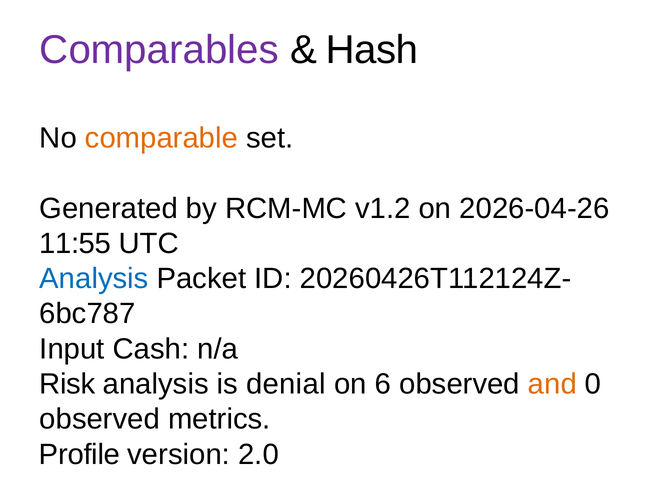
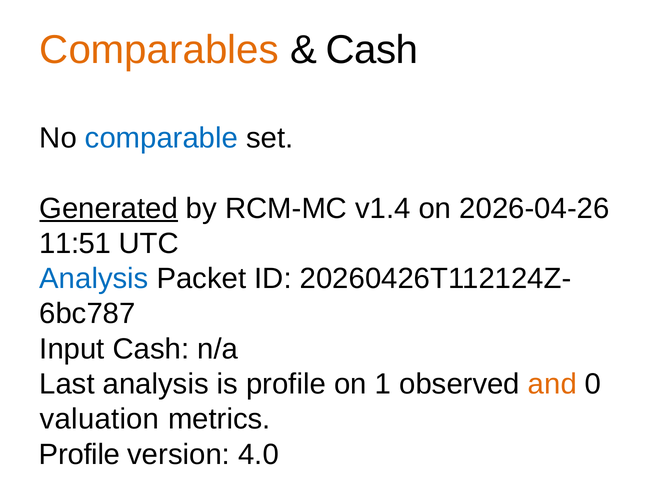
Comparables colour: purple -> orange
Hash at (372, 50): Hash -> Cash
comparable colour: orange -> blue
Generated underline: none -> present
v1.2: v1.2 -> v1.4
11:55: 11:55 -> 11:51
Risk: Risk -> Last
is denial: denial -> profile
6: 6 -> 1
observed at (100, 419): observed -> valuation
2.0: 2.0 -> 4.0
